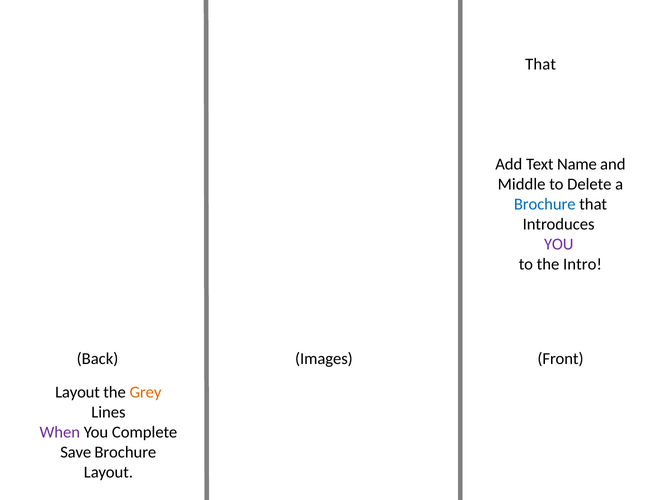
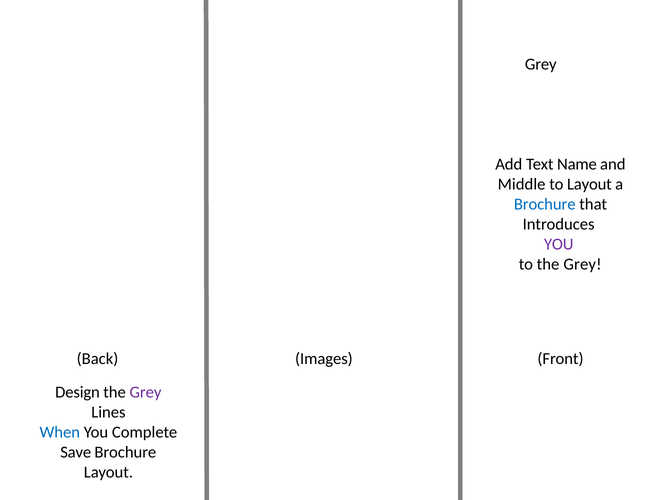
That at (541, 64): That -> Grey
to Delete: Delete -> Layout
to the Intro: Intro -> Grey
Layout at (78, 392): Layout -> Design
Grey at (145, 392) colour: orange -> purple
When colour: purple -> blue
